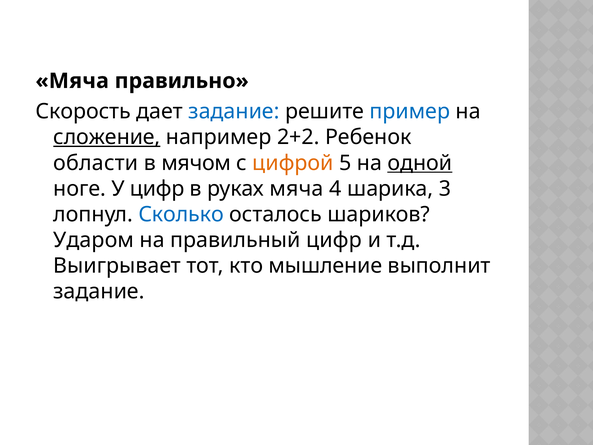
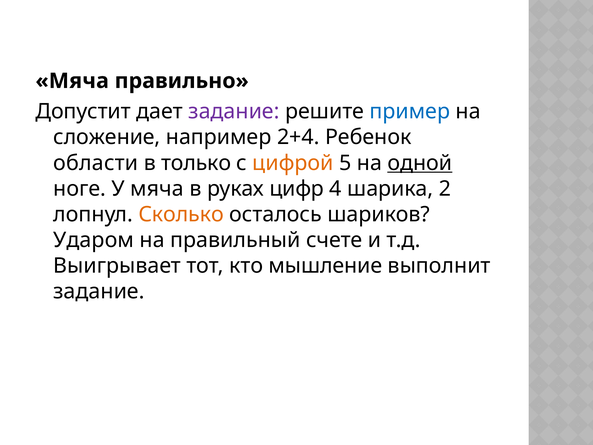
Скорость: Скорость -> Допустит
задание at (234, 111) colour: blue -> purple
сложение underline: present -> none
2+2: 2+2 -> 2+4
мячом: мячом -> только
У цифр: цифр -> мяча
руках мяча: мяча -> цифр
3: 3 -> 2
Сколько colour: blue -> orange
правильный цифр: цифр -> счете
